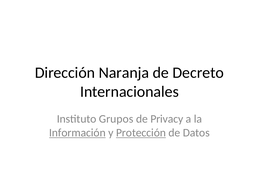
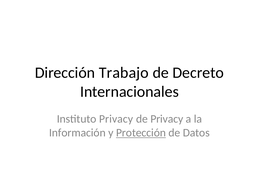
Naranja: Naranja -> Trabajo
Instituto Grupos: Grupos -> Privacy
Información underline: present -> none
